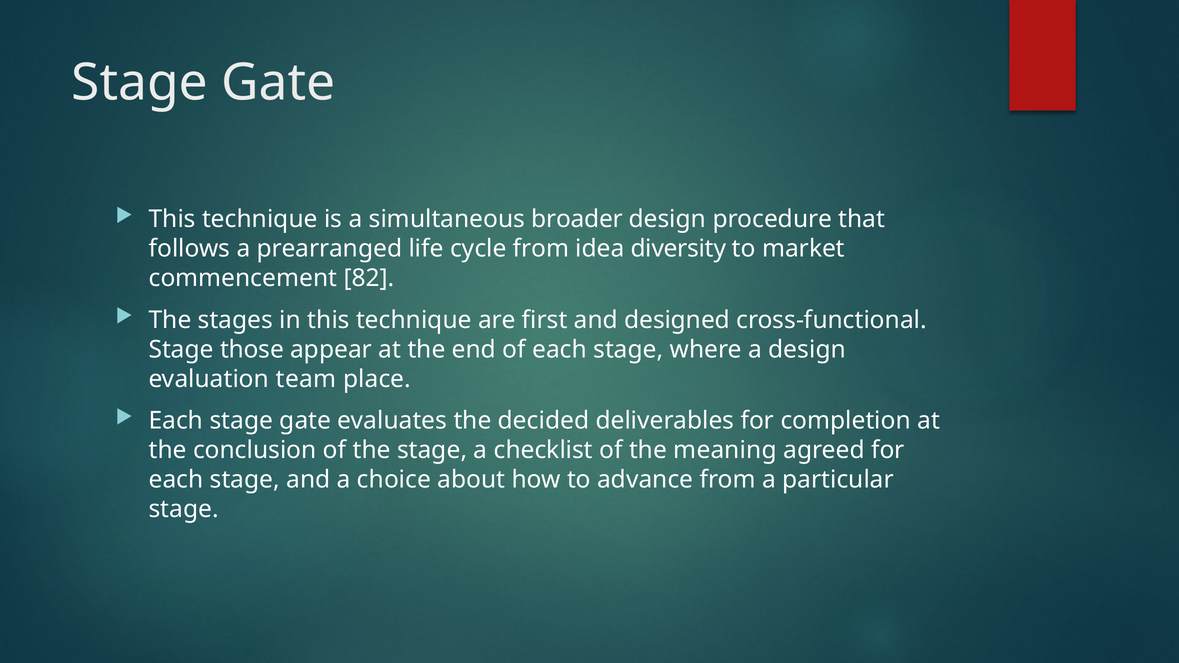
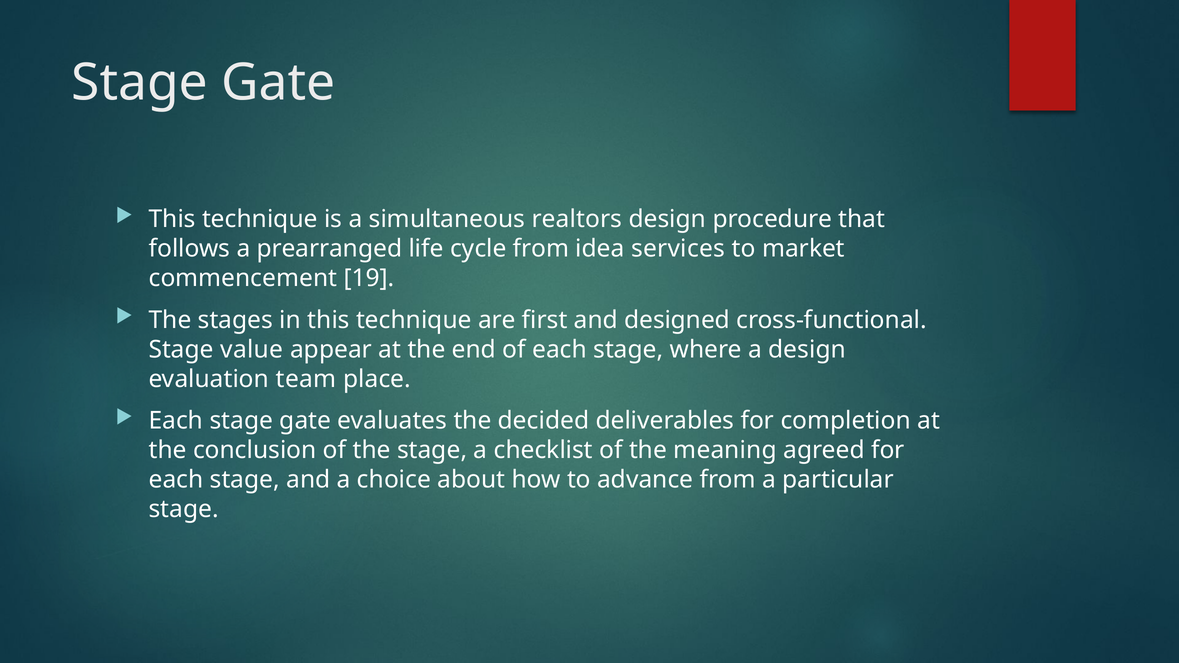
broader: broader -> realtors
diversity: diversity -> services
82: 82 -> 19
those: those -> value
